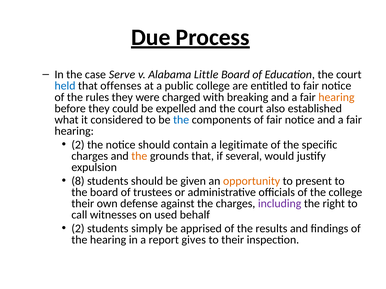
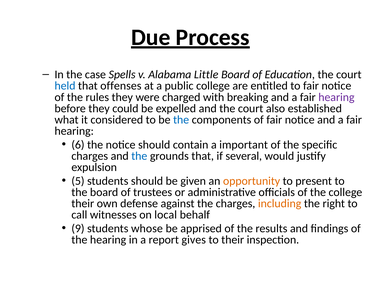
Serve: Serve -> Spells
hearing at (336, 97) colour: orange -> purple
2 at (78, 145): 2 -> 6
legitimate: legitimate -> important
the at (139, 156) colour: orange -> blue
8: 8 -> 5
including colour: purple -> orange
used: used -> local
2 at (78, 229): 2 -> 9
simply: simply -> whose
